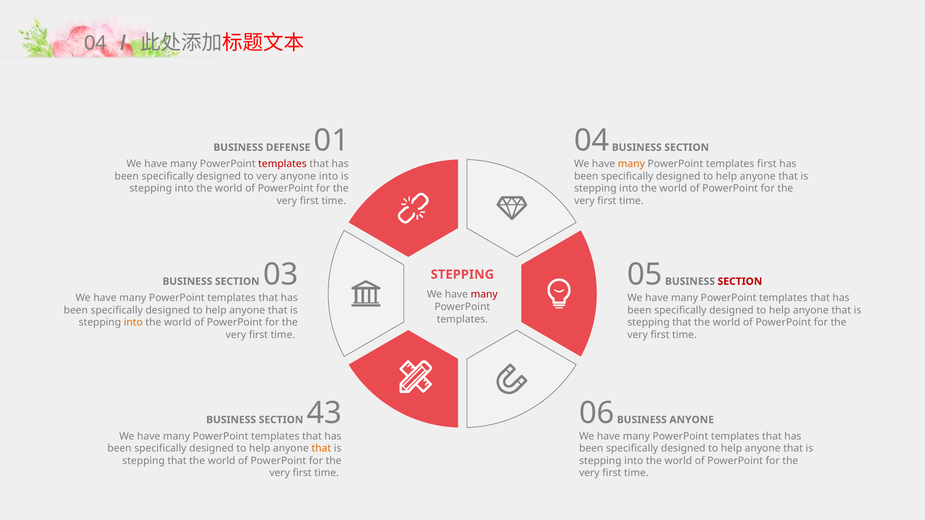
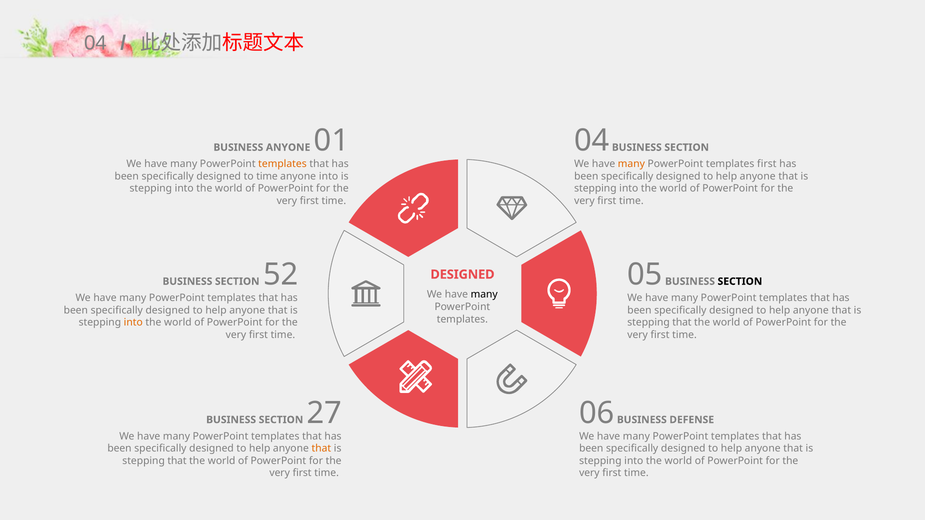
BUSINESS DEFENSE: DEFENSE -> ANYONE
templates at (282, 164) colour: red -> orange
to very: very -> time
SECTION at (740, 282) colour: red -> black
STEPPING at (462, 275): STEPPING -> DESIGNED
03: 03 -> 52
many at (484, 295) colour: red -> black
BUSINESS ANYONE: ANYONE -> DEFENSE
43: 43 -> 27
